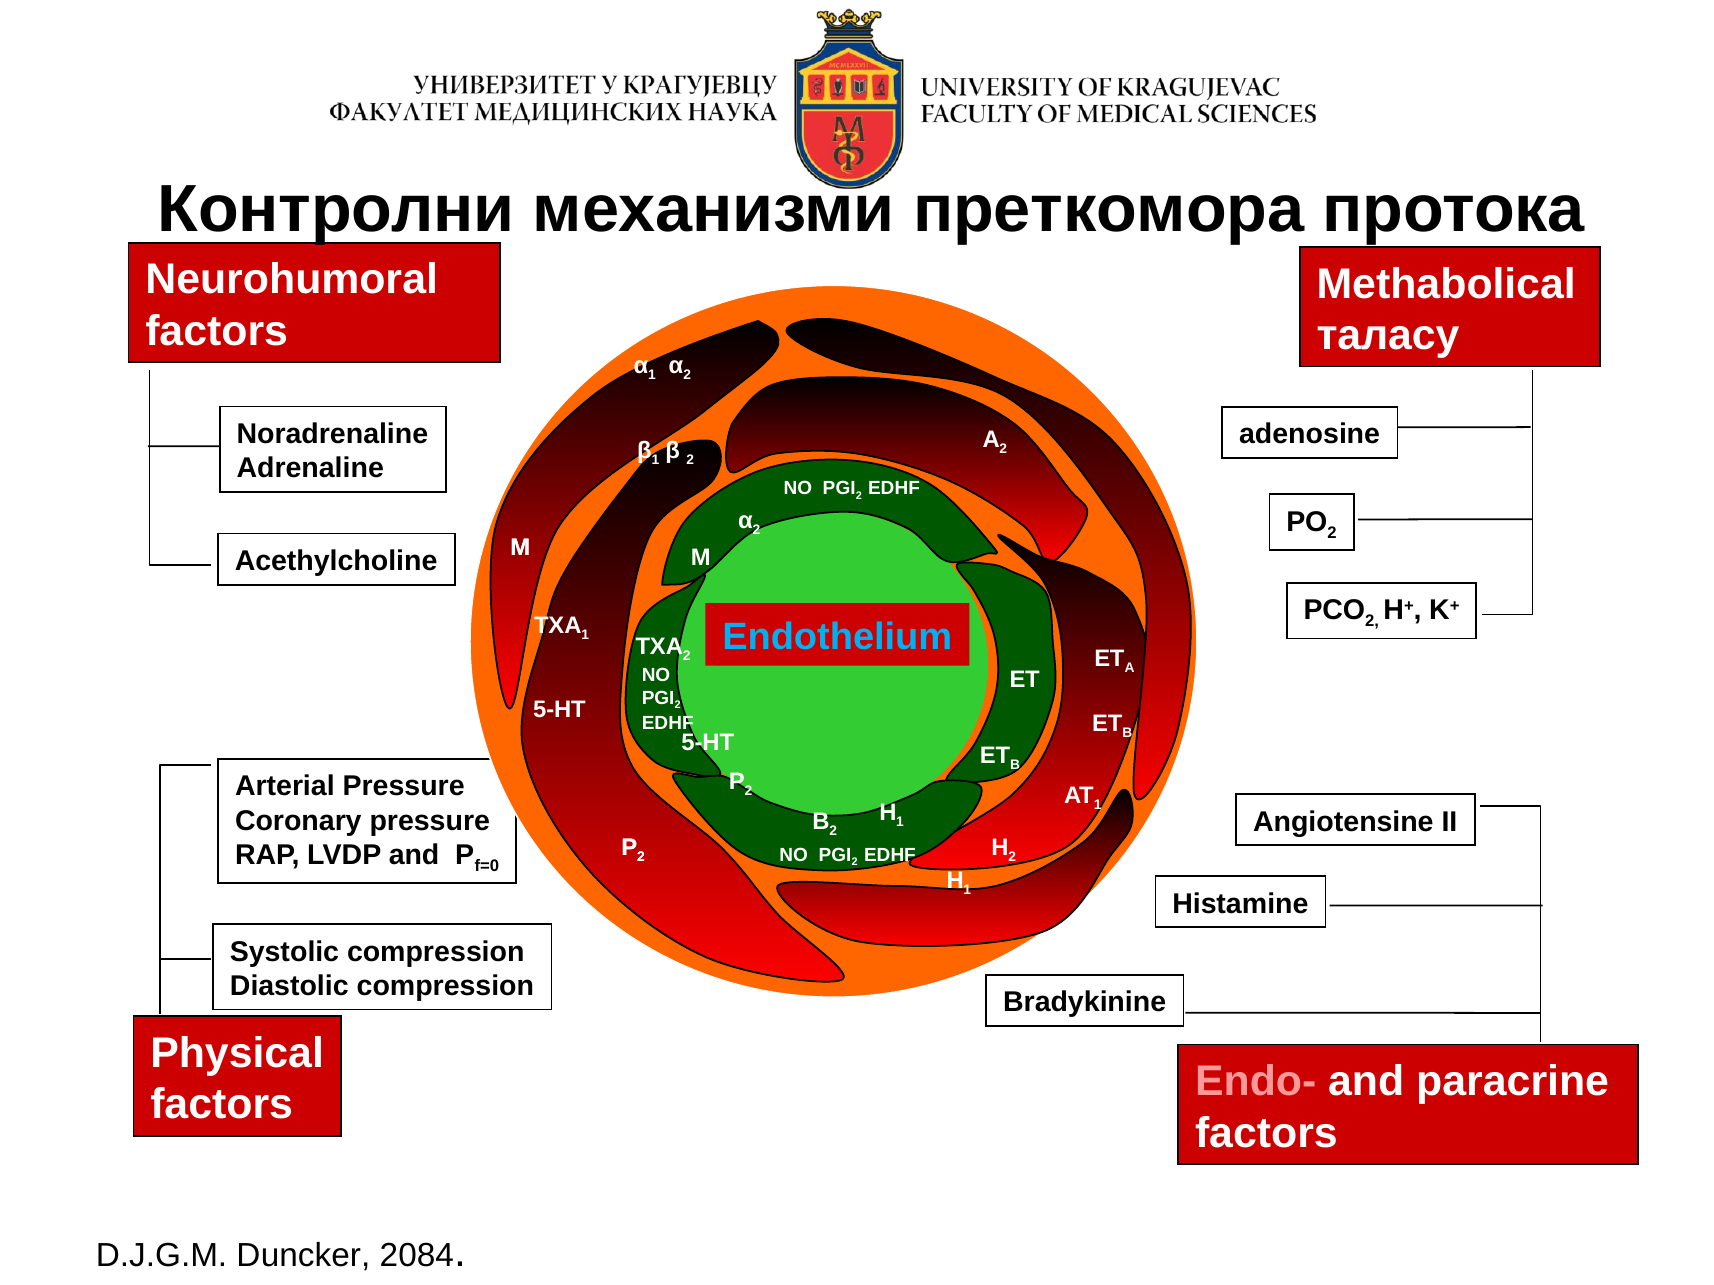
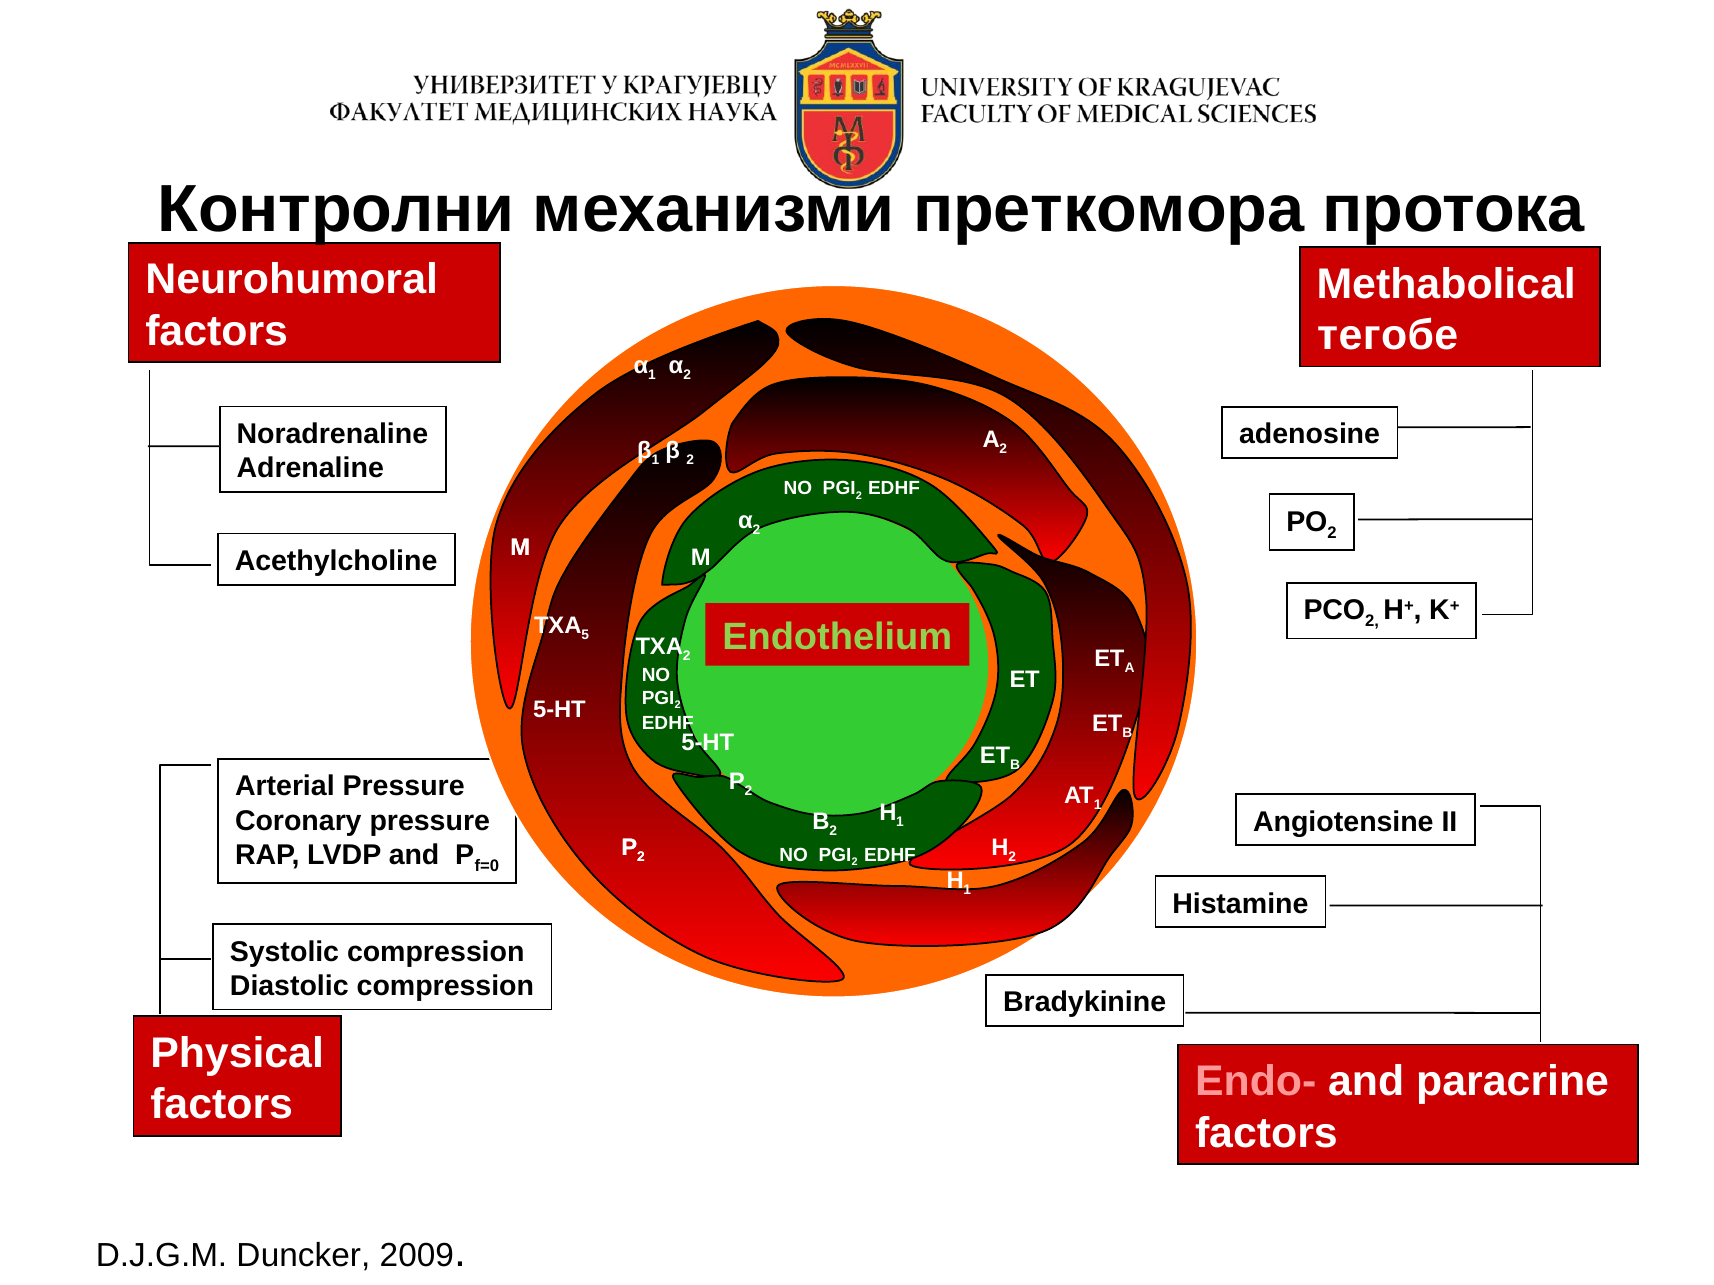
таласу: таласу -> тегобе
1 at (585, 636): 1 -> 5
Endothelium colour: light blue -> light green
2084: 2084 -> 2009
